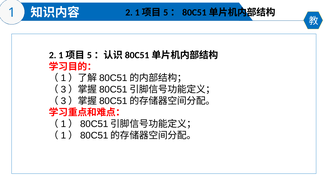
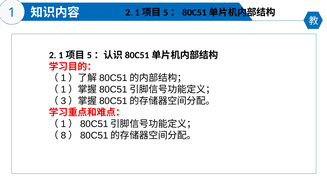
3 at (63, 90): 3 -> 1
1 at (63, 135): 1 -> 8
